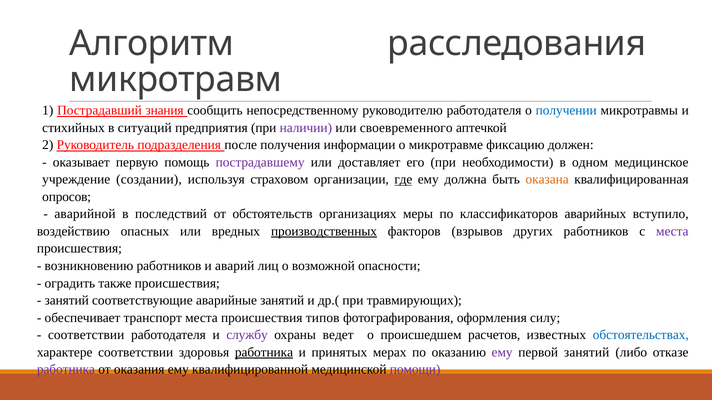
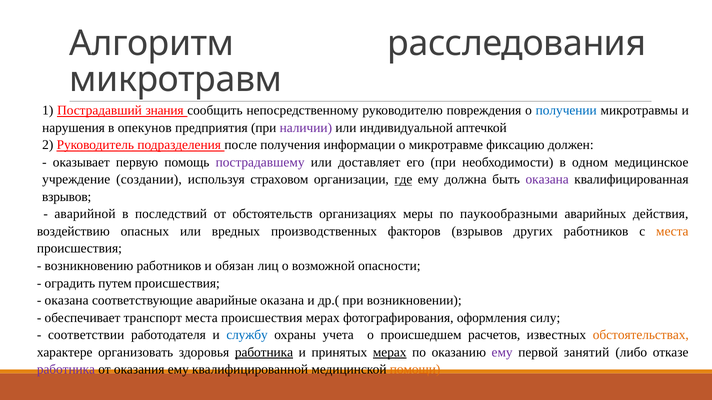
руководителю работодателя: работодателя -> повреждения
стихийных: стихийных -> нарушения
ситуаций: ситуаций -> опекунов
своевременного: своевременного -> индивидуальной
оказана at (547, 180) colour: orange -> purple
опросов at (67, 197): опросов -> взрывов
классификаторов: классификаторов -> паукообразными
вступило: вступило -> действия
производственных underline: present -> none
места at (672, 232) colour: purple -> orange
аварий: аварий -> обязан
также: также -> путем
занятий at (67, 301): занятий -> оказана
аварийные занятий: занятий -> оказана
травмирующих: травмирующих -> возникновении
происшествия типов: типов -> мерах
службу colour: purple -> blue
ведет: ведет -> учета
обстоятельствах colour: blue -> orange
характере соответствии: соответствии -> организовать
мерах at (390, 353) underline: none -> present
помощи colour: purple -> orange
